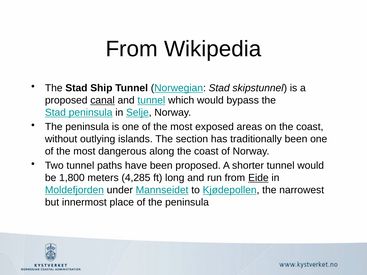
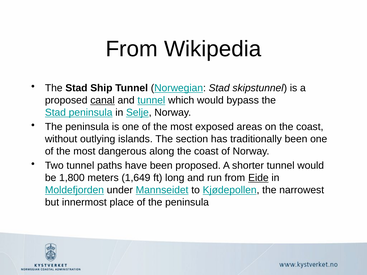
4,285: 4,285 -> 1,649
